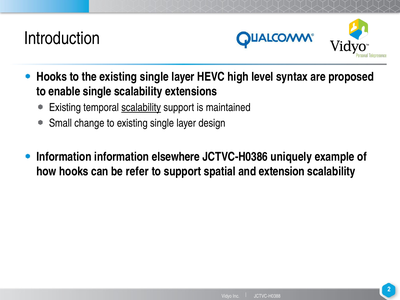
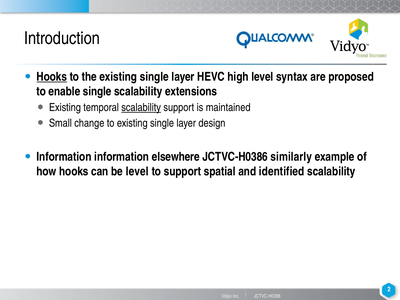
Hooks at (52, 77) underline: none -> present
uniquely: uniquely -> similarly
be refer: refer -> level
extension: extension -> identified
